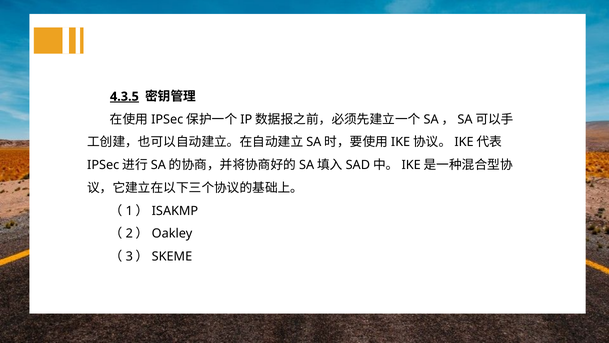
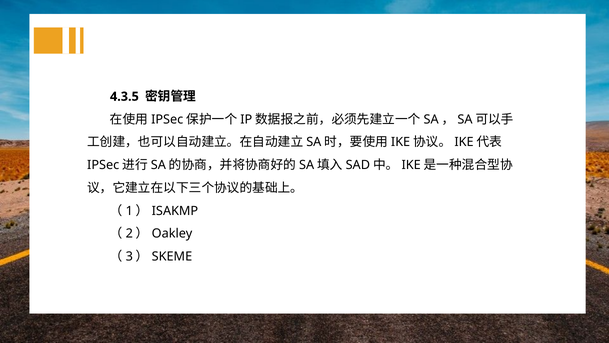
4.3.5 underline: present -> none
